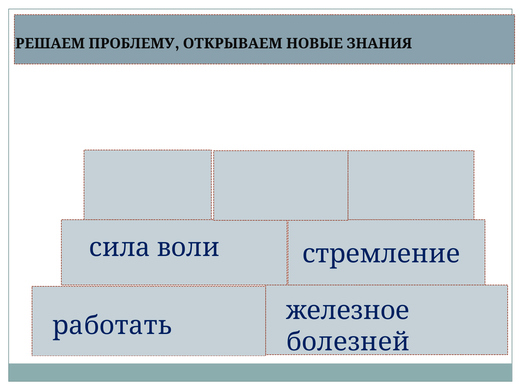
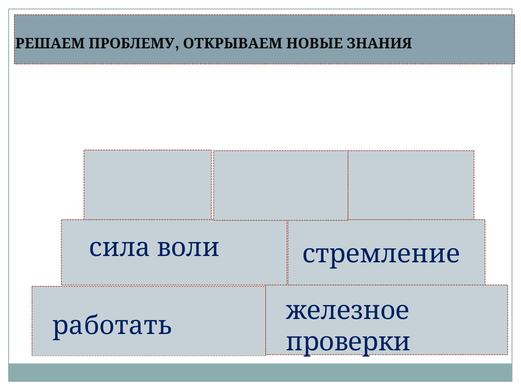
болезней: болезней -> проверки
